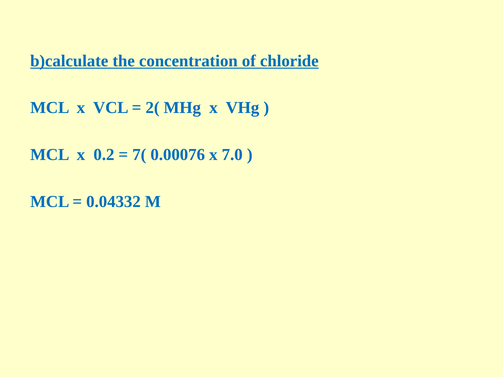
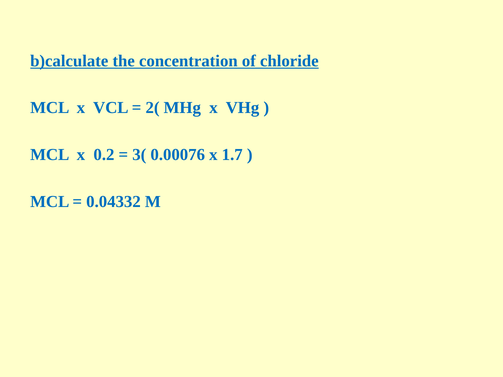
7(: 7( -> 3(
7.0: 7.0 -> 1.7
